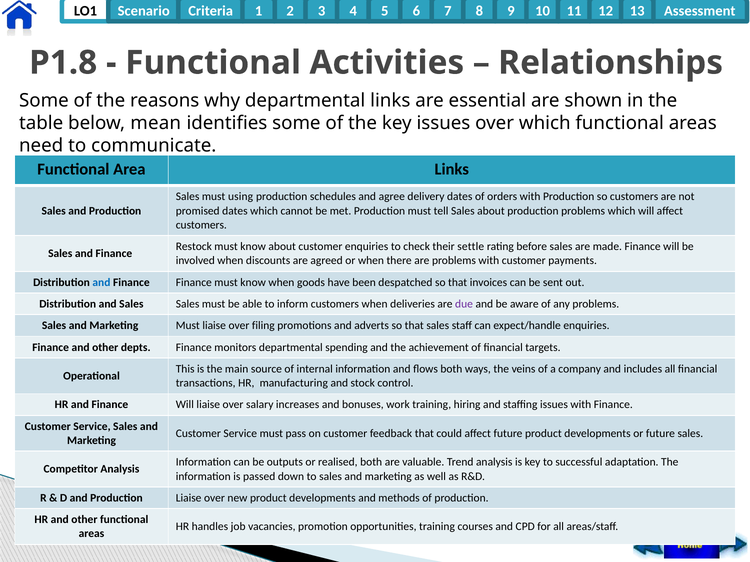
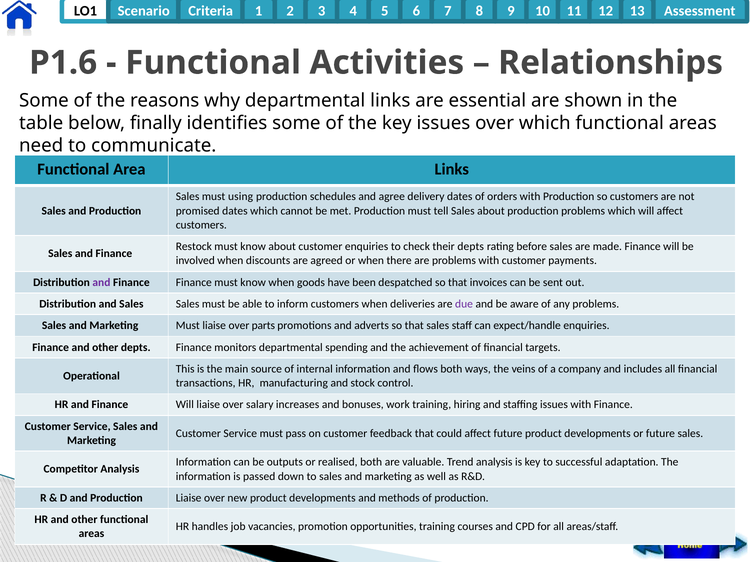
P1.8: P1.8 -> P1.6
mean: mean -> finally
their settle: settle -> depts
and at (101, 283) colour: blue -> purple
filing: filing -> parts
